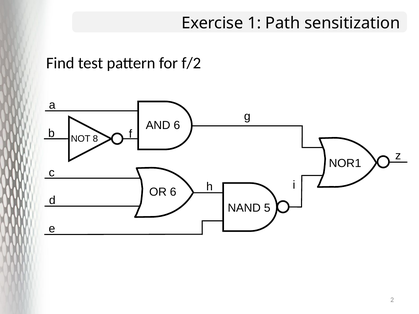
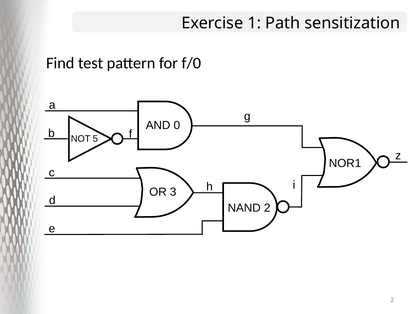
f/2: f/2 -> f/0
AND 6: 6 -> 0
8: 8 -> 5
OR 6: 6 -> 3
NAND 5: 5 -> 2
